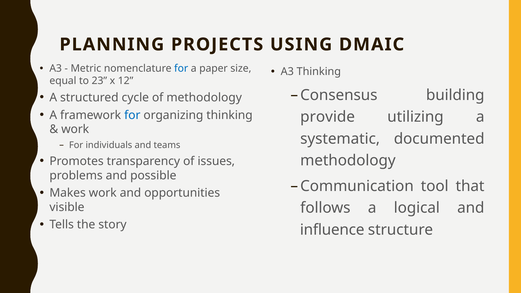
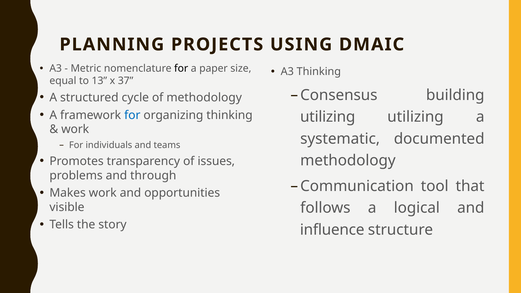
for at (181, 69) colour: blue -> black
23: 23 -> 13
12: 12 -> 37
provide at (328, 117): provide -> utilizing
possible: possible -> through
